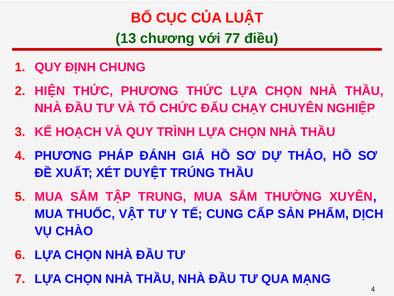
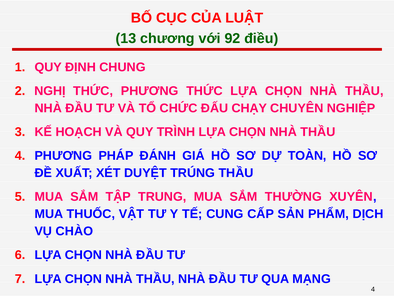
77: 77 -> 92
HIỆN: HIỆN -> NGHỊ
THẢO: THẢO -> TOÀN
